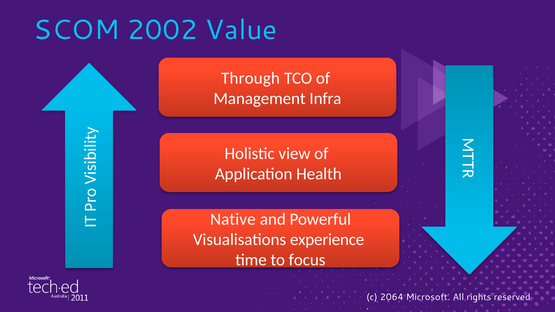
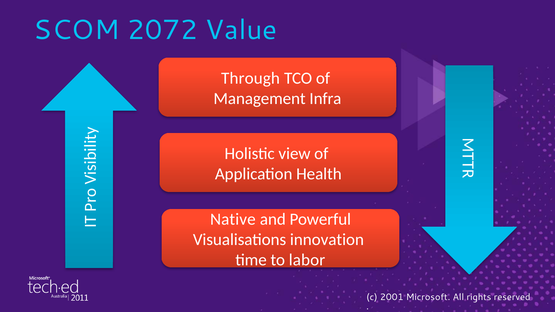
2002: 2002 -> 2072
experience: experience -> innovation
focus: focus -> labor
2064: 2064 -> 2001
